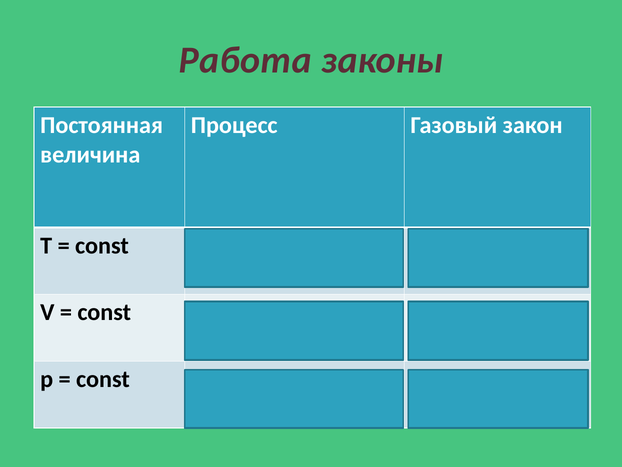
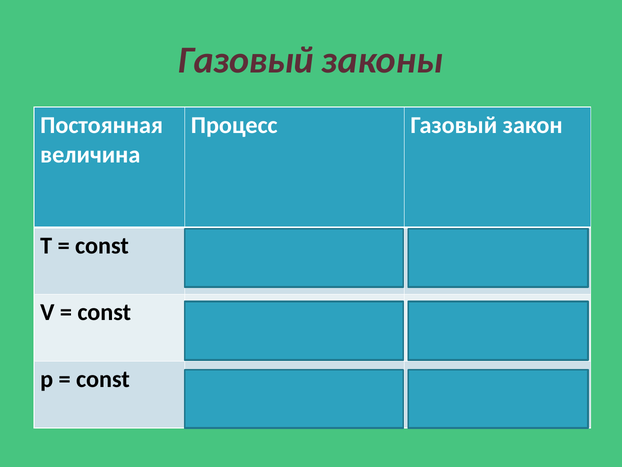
Работа at (245, 60): Работа -> Газовый
